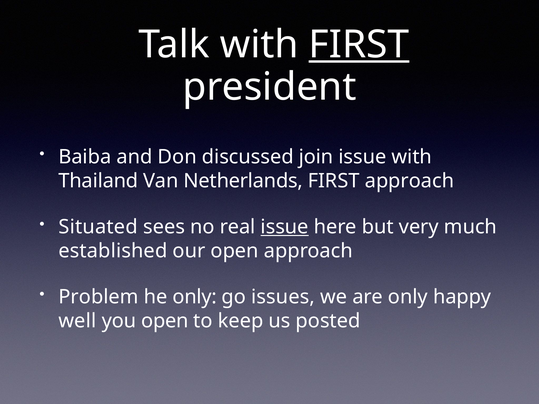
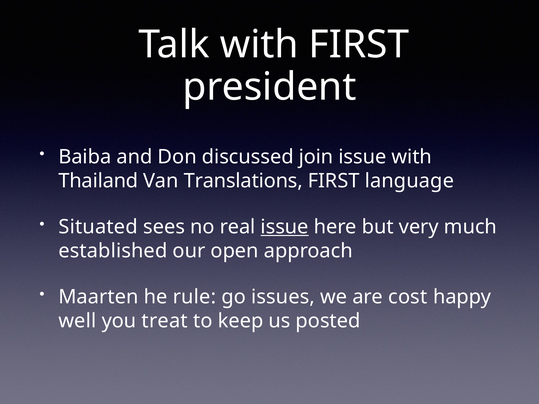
FIRST at (359, 45) underline: present -> none
Netherlands: Netherlands -> Translations
FIRST approach: approach -> language
Problem: Problem -> Maarten
he only: only -> rule
are only: only -> cost
you open: open -> treat
